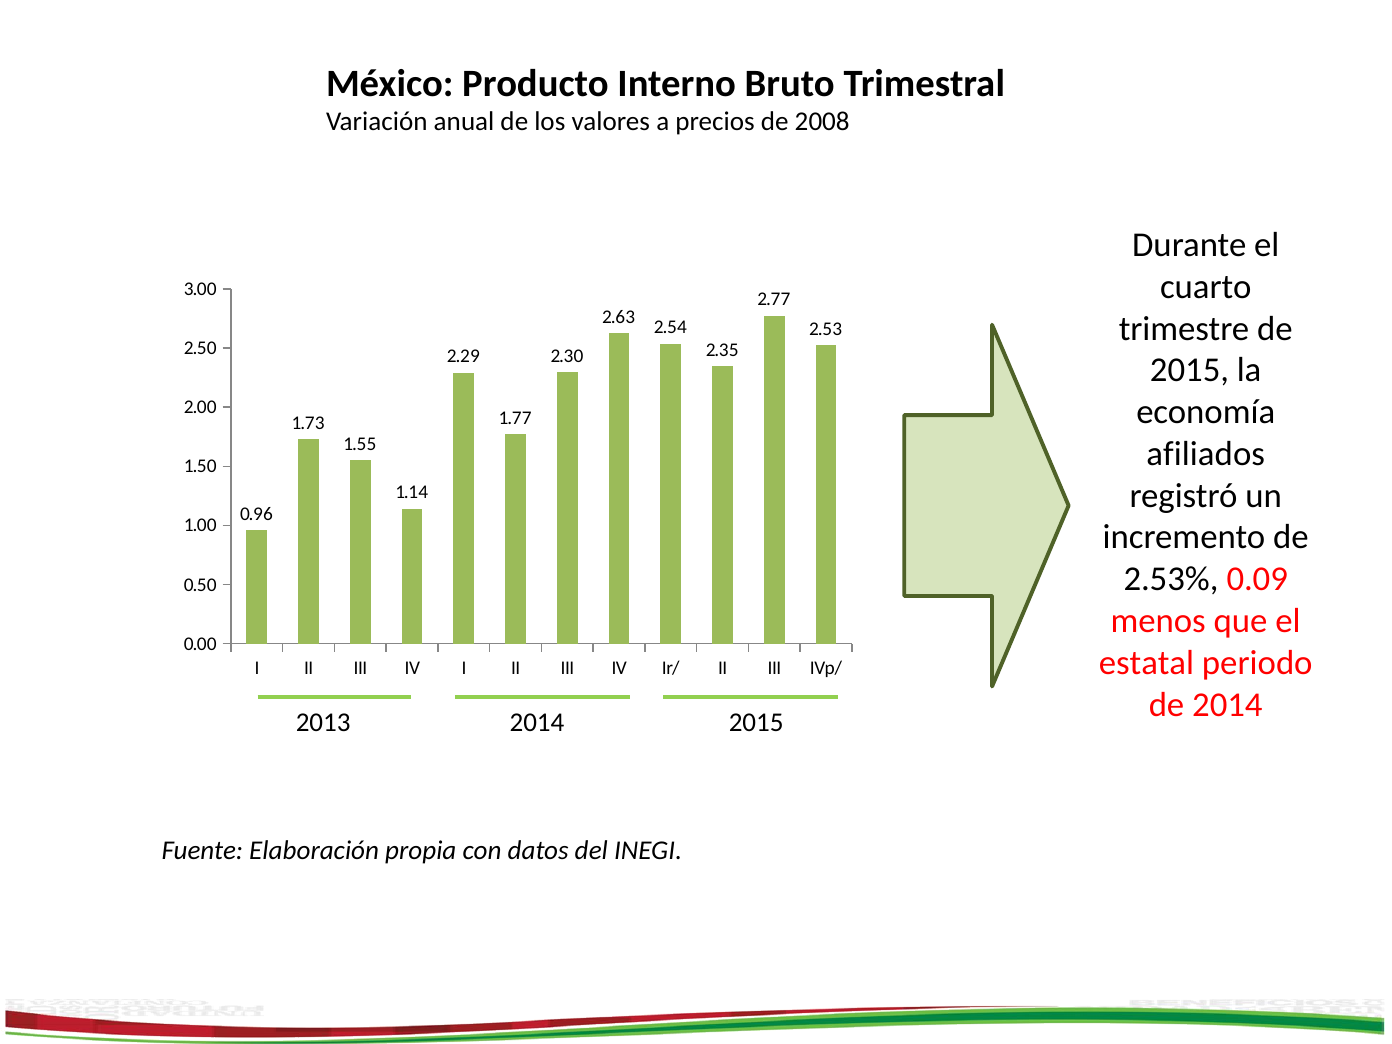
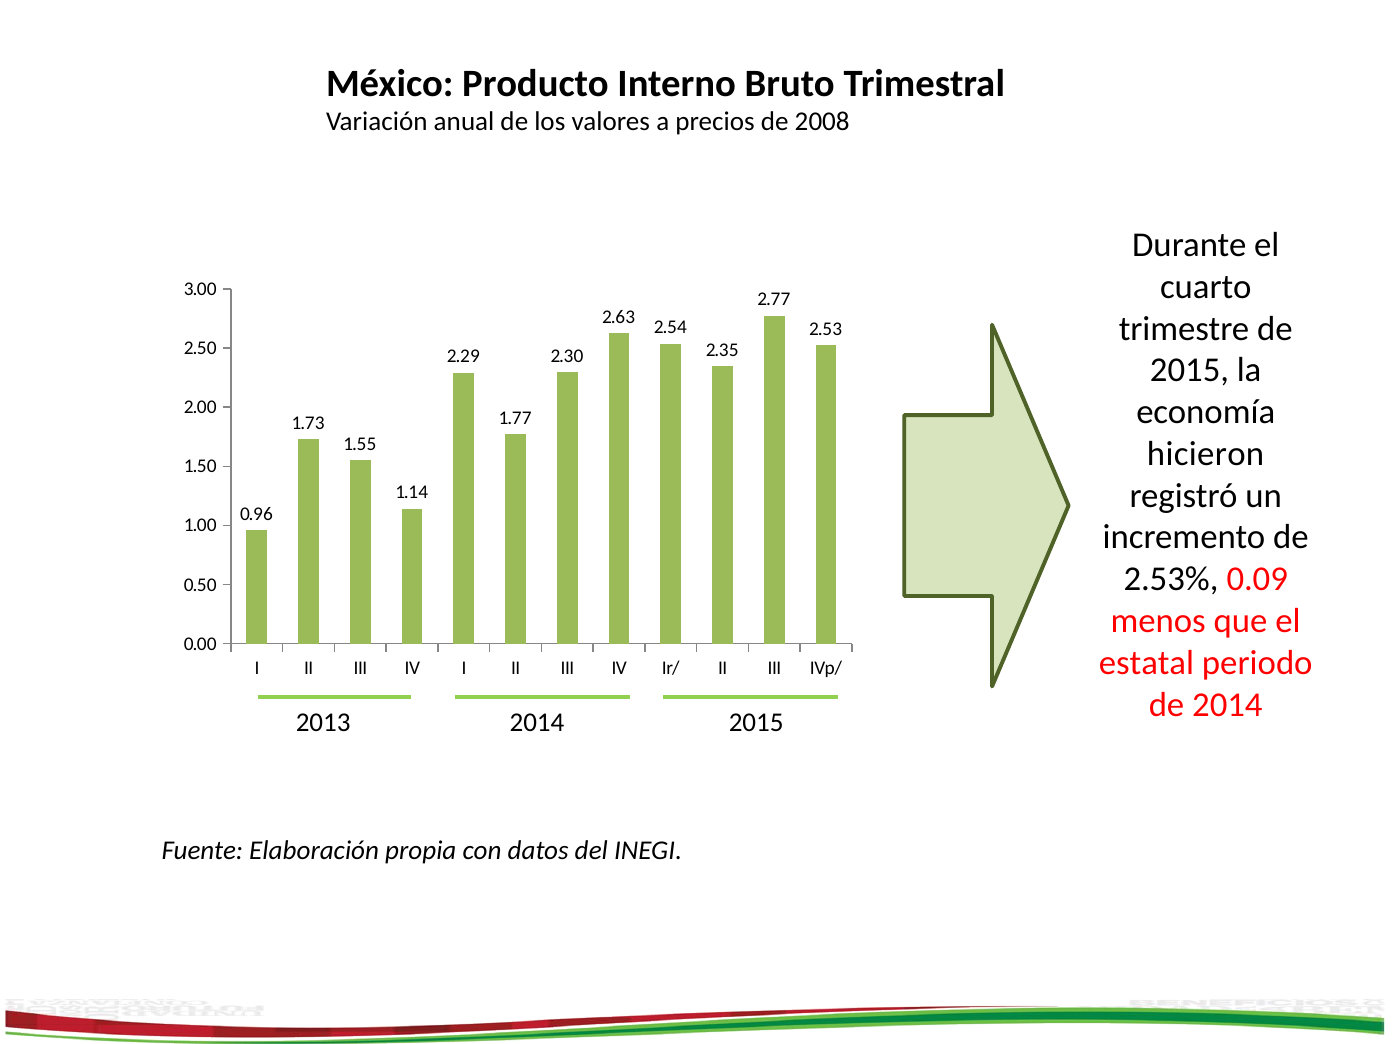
afiliados: afiliados -> hicieron
